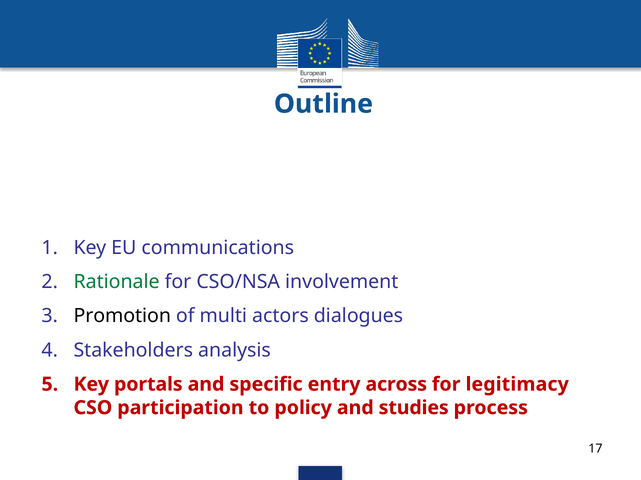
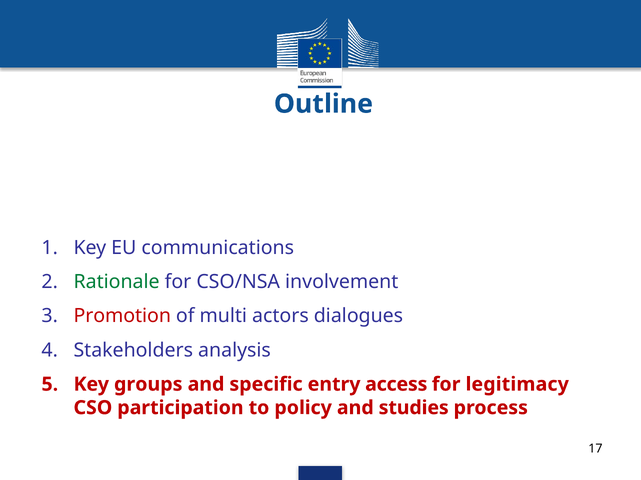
Promotion colour: black -> red
portals: portals -> groups
across: across -> access
